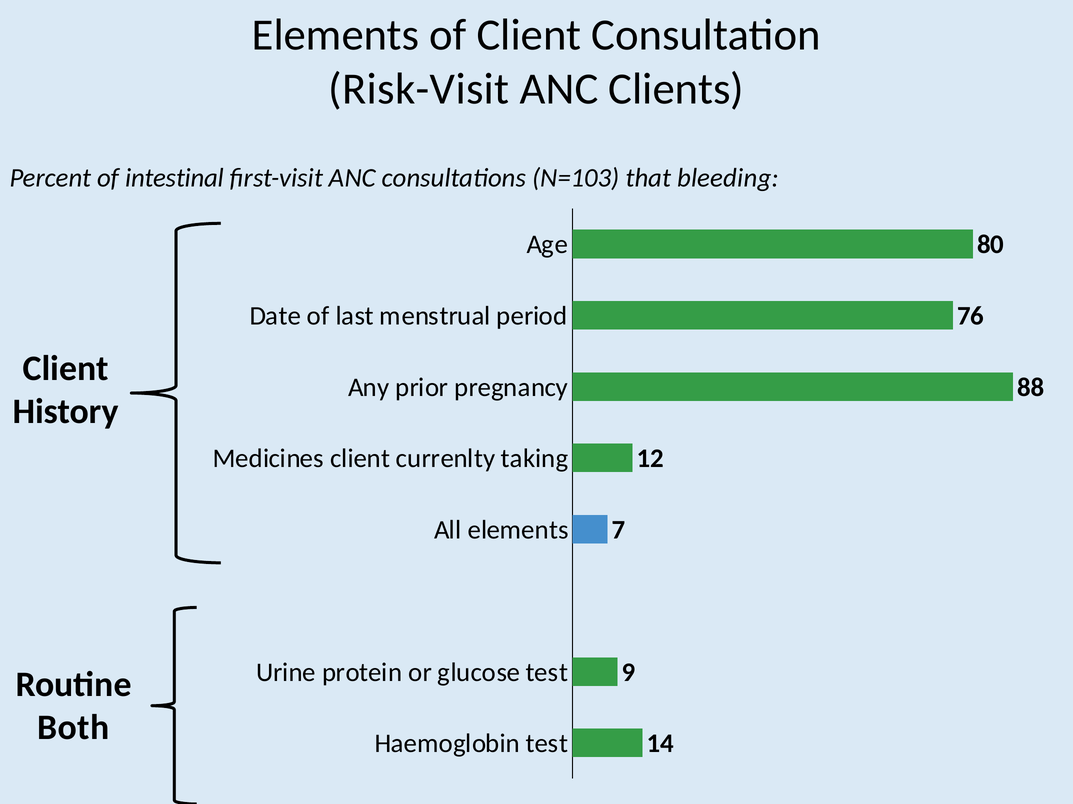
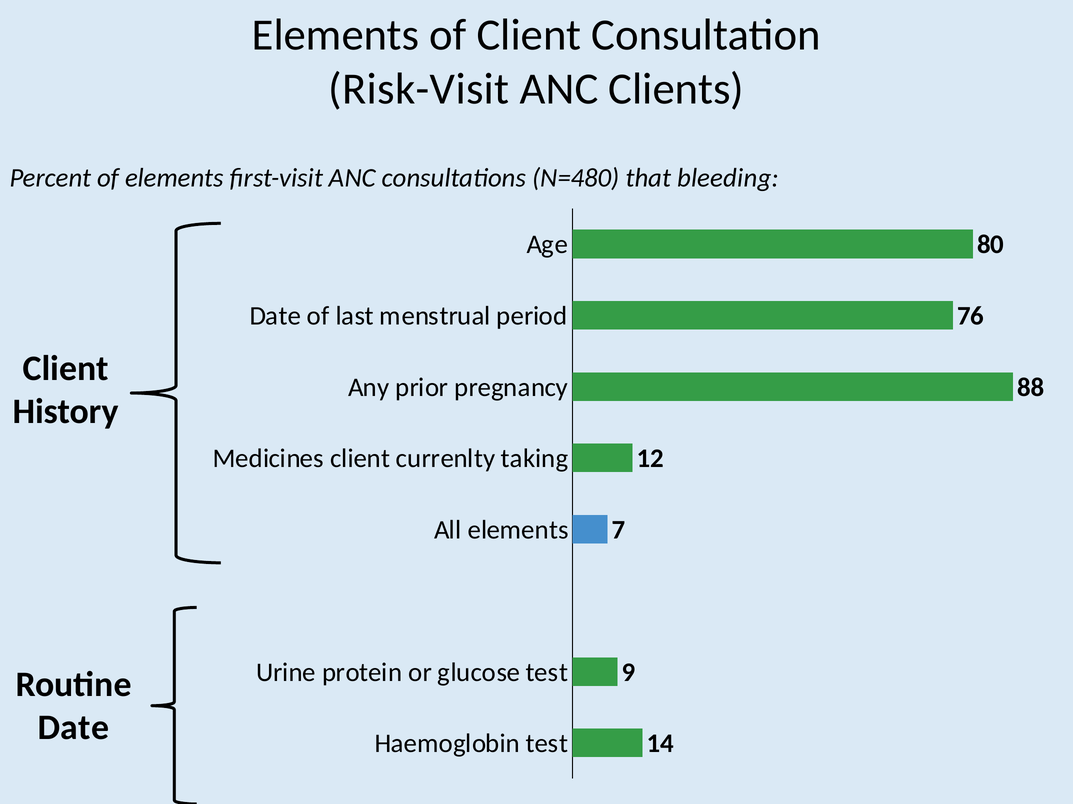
of intestinal: intestinal -> elements
N=103: N=103 -> N=480
Both at (73, 728): Both -> Date
